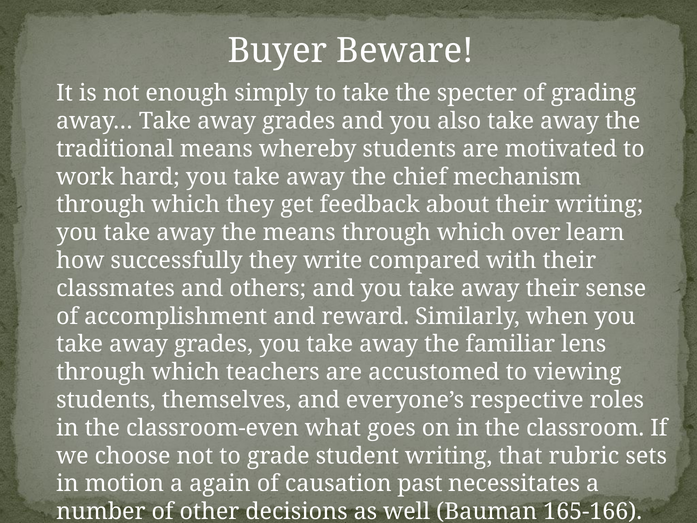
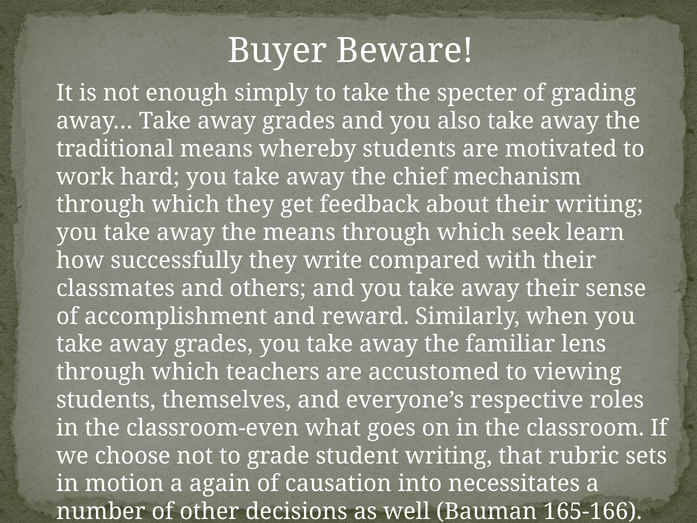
over: over -> seek
past: past -> into
